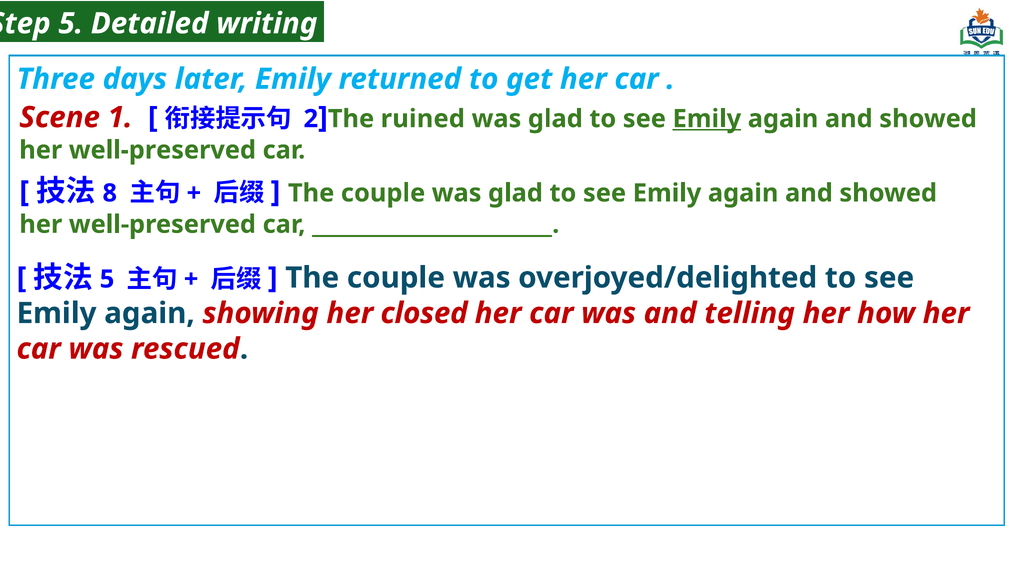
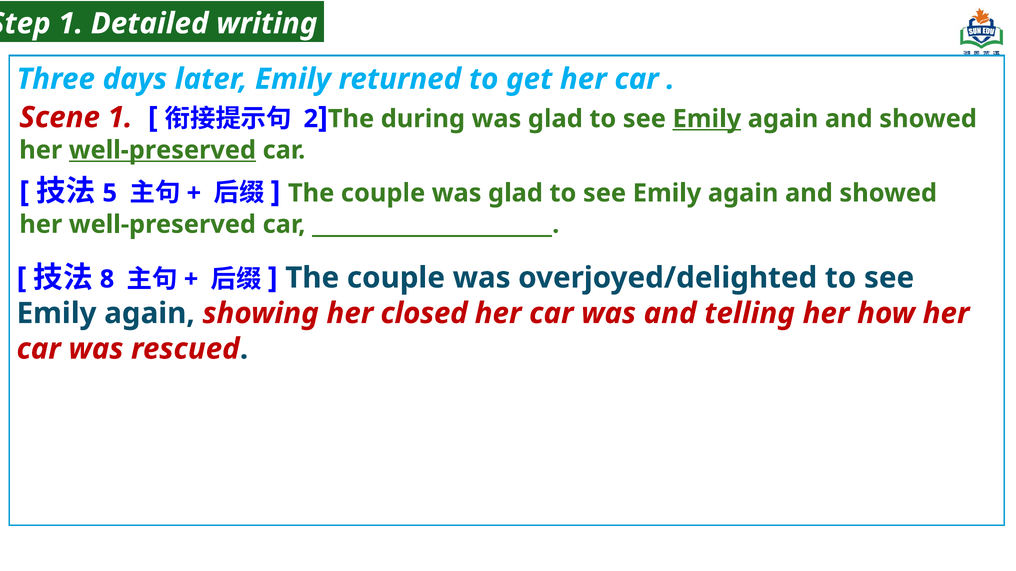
5 at (71, 24): 5 -> 1
ruined: ruined -> during
well-preserved at (162, 150) underline: none -> present
8: 8 -> 5
5 at (107, 279): 5 -> 8
